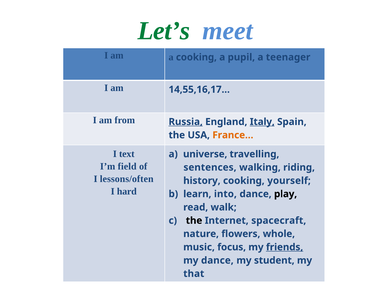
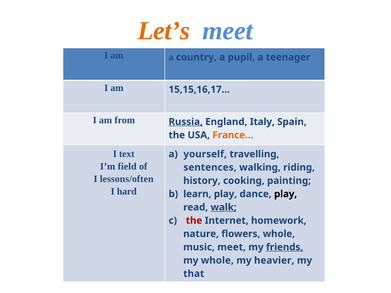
Let’s colour: green -> orange
a cooking: cooking -> country
14,55,16,17: 14,55,16,17 -> 15,15,16,17
Italy underline: present -> none
universe: universe -> yourself
yourself: yourself -> painting
learn into: into -> play
walk underline: none -> present
the at (194, 221) colour: black -> red
spacecraft: spacecraft -> homework
music focus: focus -> meet
my dance: dance -> whole
student: student -> heavier
